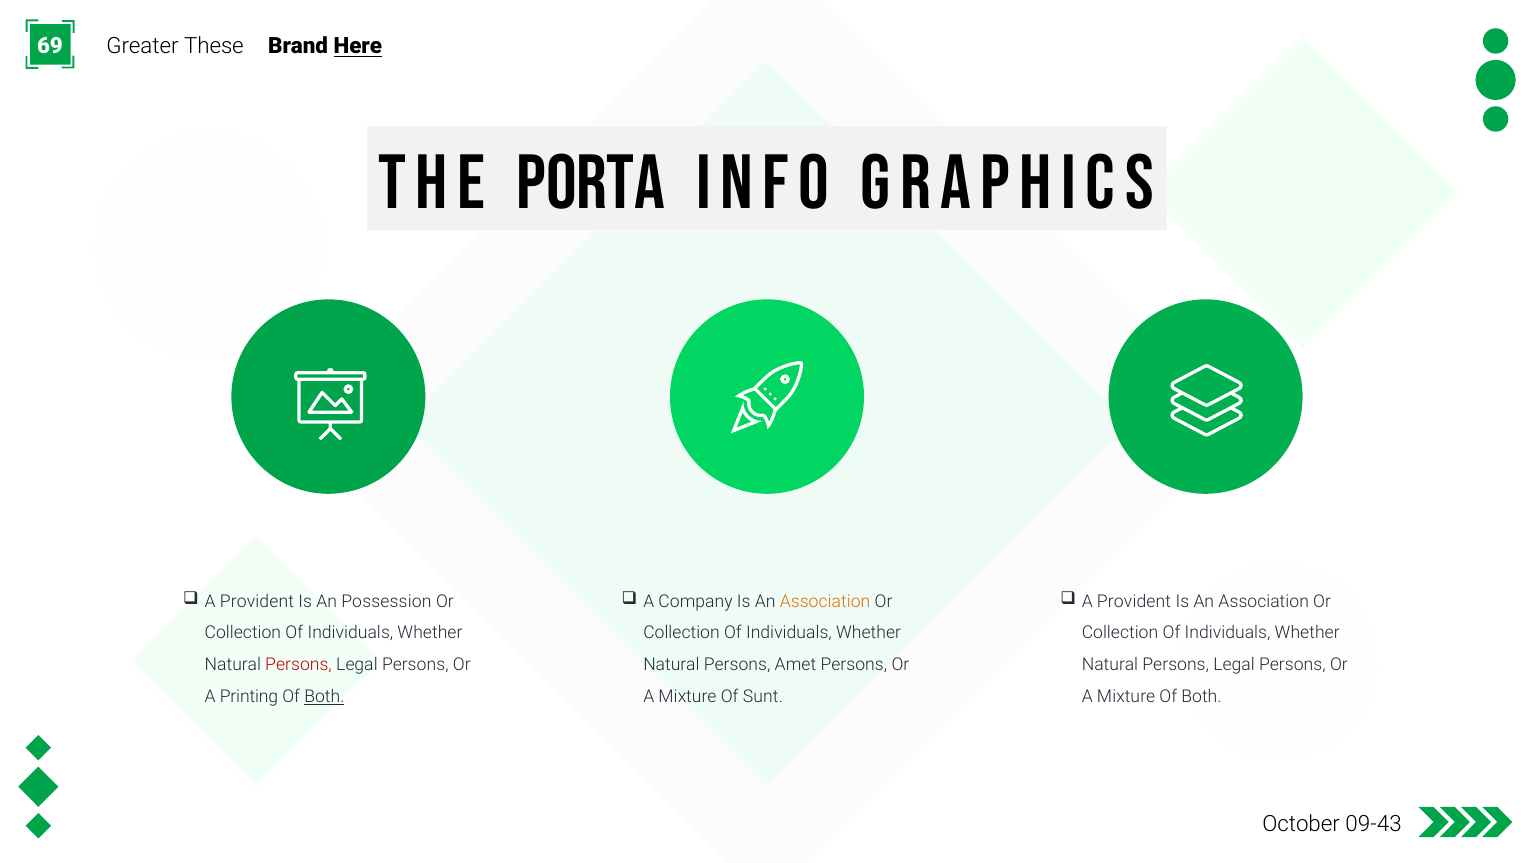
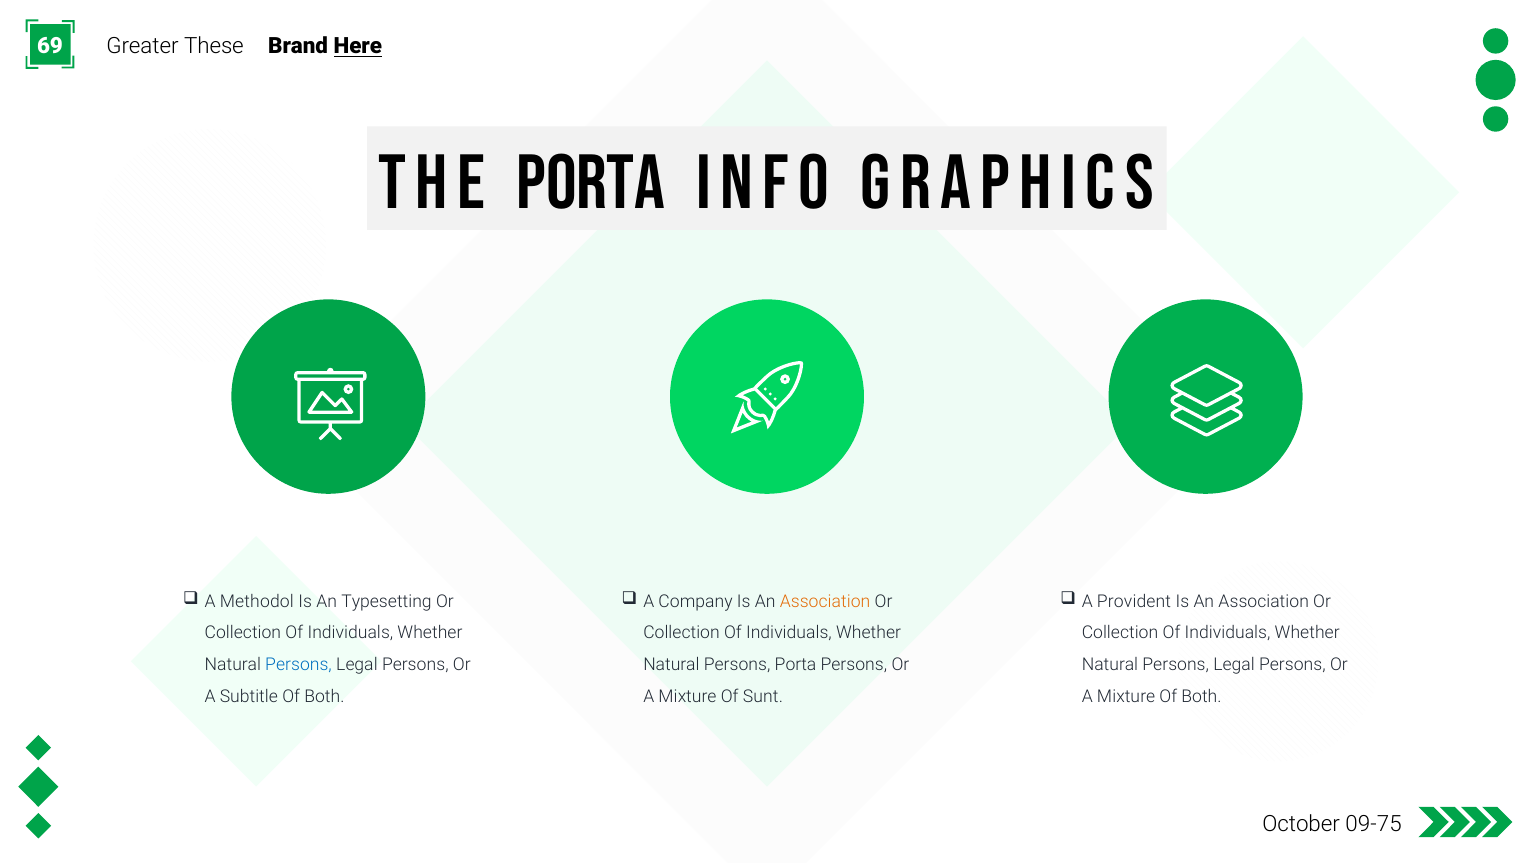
Provident at (257, 601): Provident -> Methodol
Possession: Possession -> Typesetting
Persons at (299, 665) colour: red -> blue
Persons Amet: Amet -> Porta
Printing: Printing -> Subtitle
Both at (324, 696) underline: present -> none
09-43: 09-43 -> 09-75
